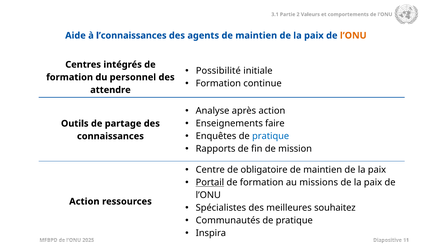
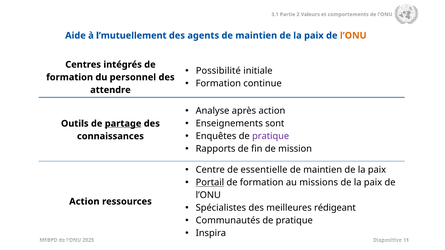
l’connaissances: l’connaissances -> l’mutuellement
faire: faire -> sont
partage underline: none -> present
pratique at (271, 136) colour: blue -> purple
obligatoire: obligatoire -> essentielle
souhaitez: souhaitez -> rédigeant
